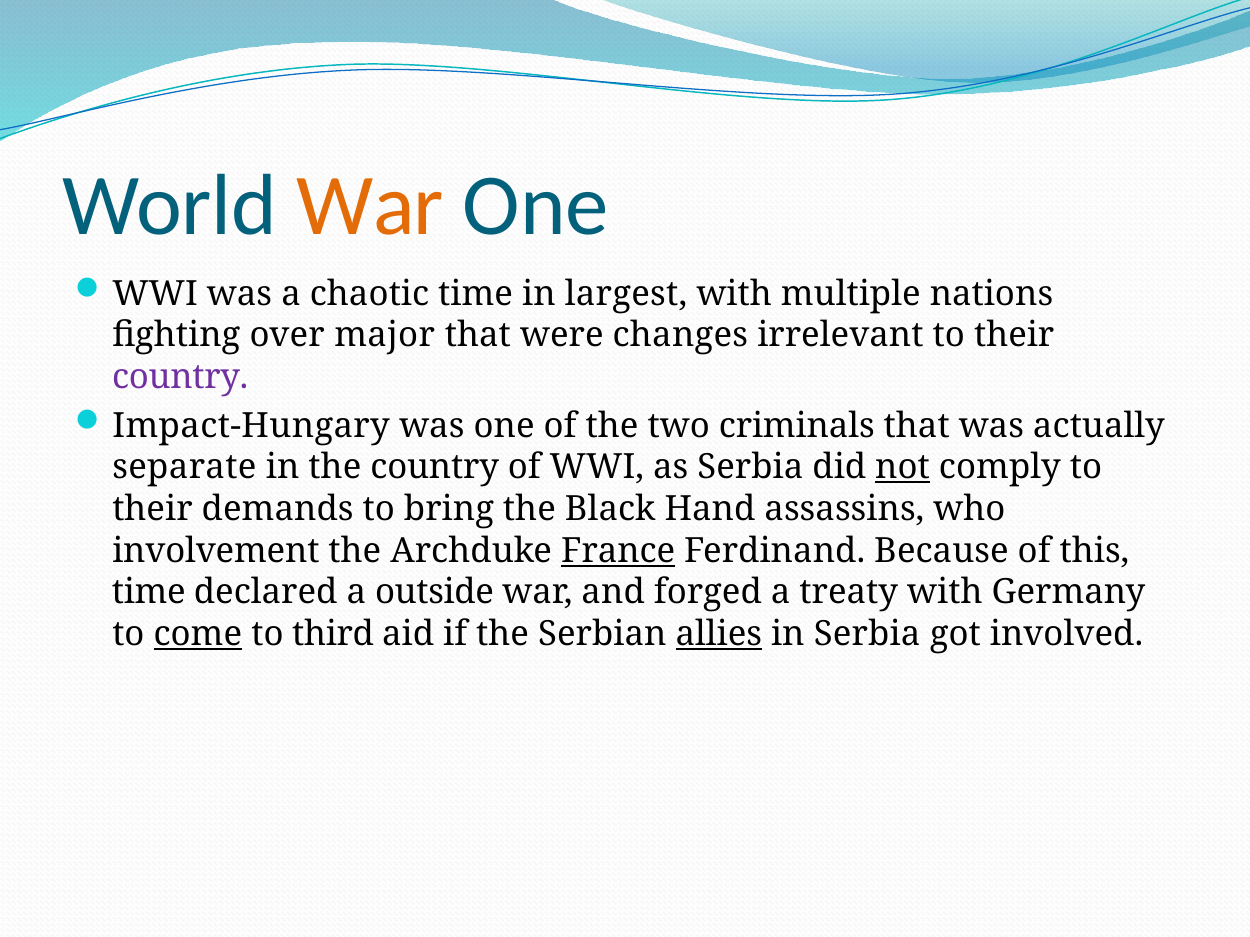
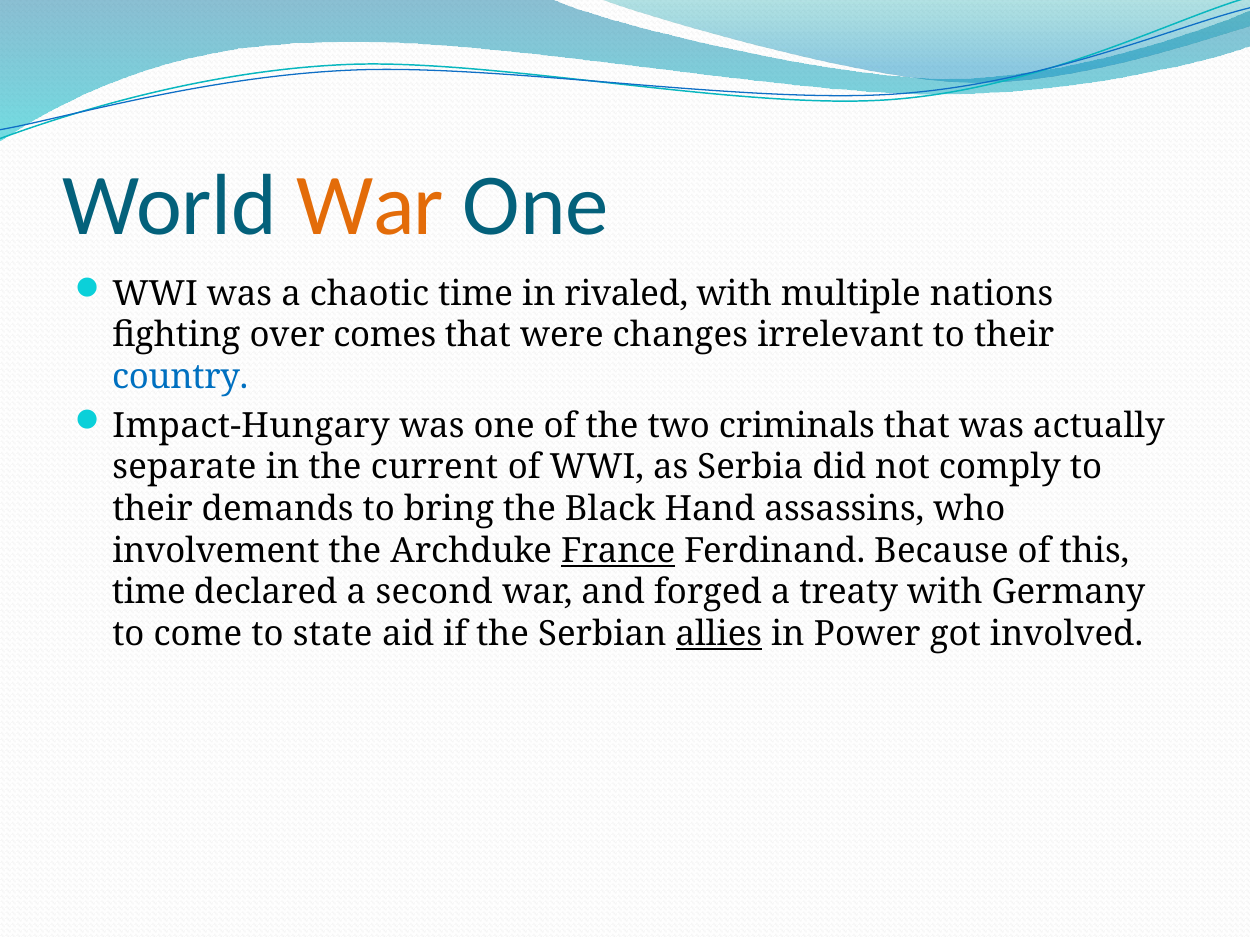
largest: largest -> rivaled
major: major -> comes
country at (180, 377) colour: purple -> blue
the country: country -> current
not underline: present -> none
outside: outside -> second
come underline: present -> none
third: third -> state
in Serbia: Serbia -> Power
